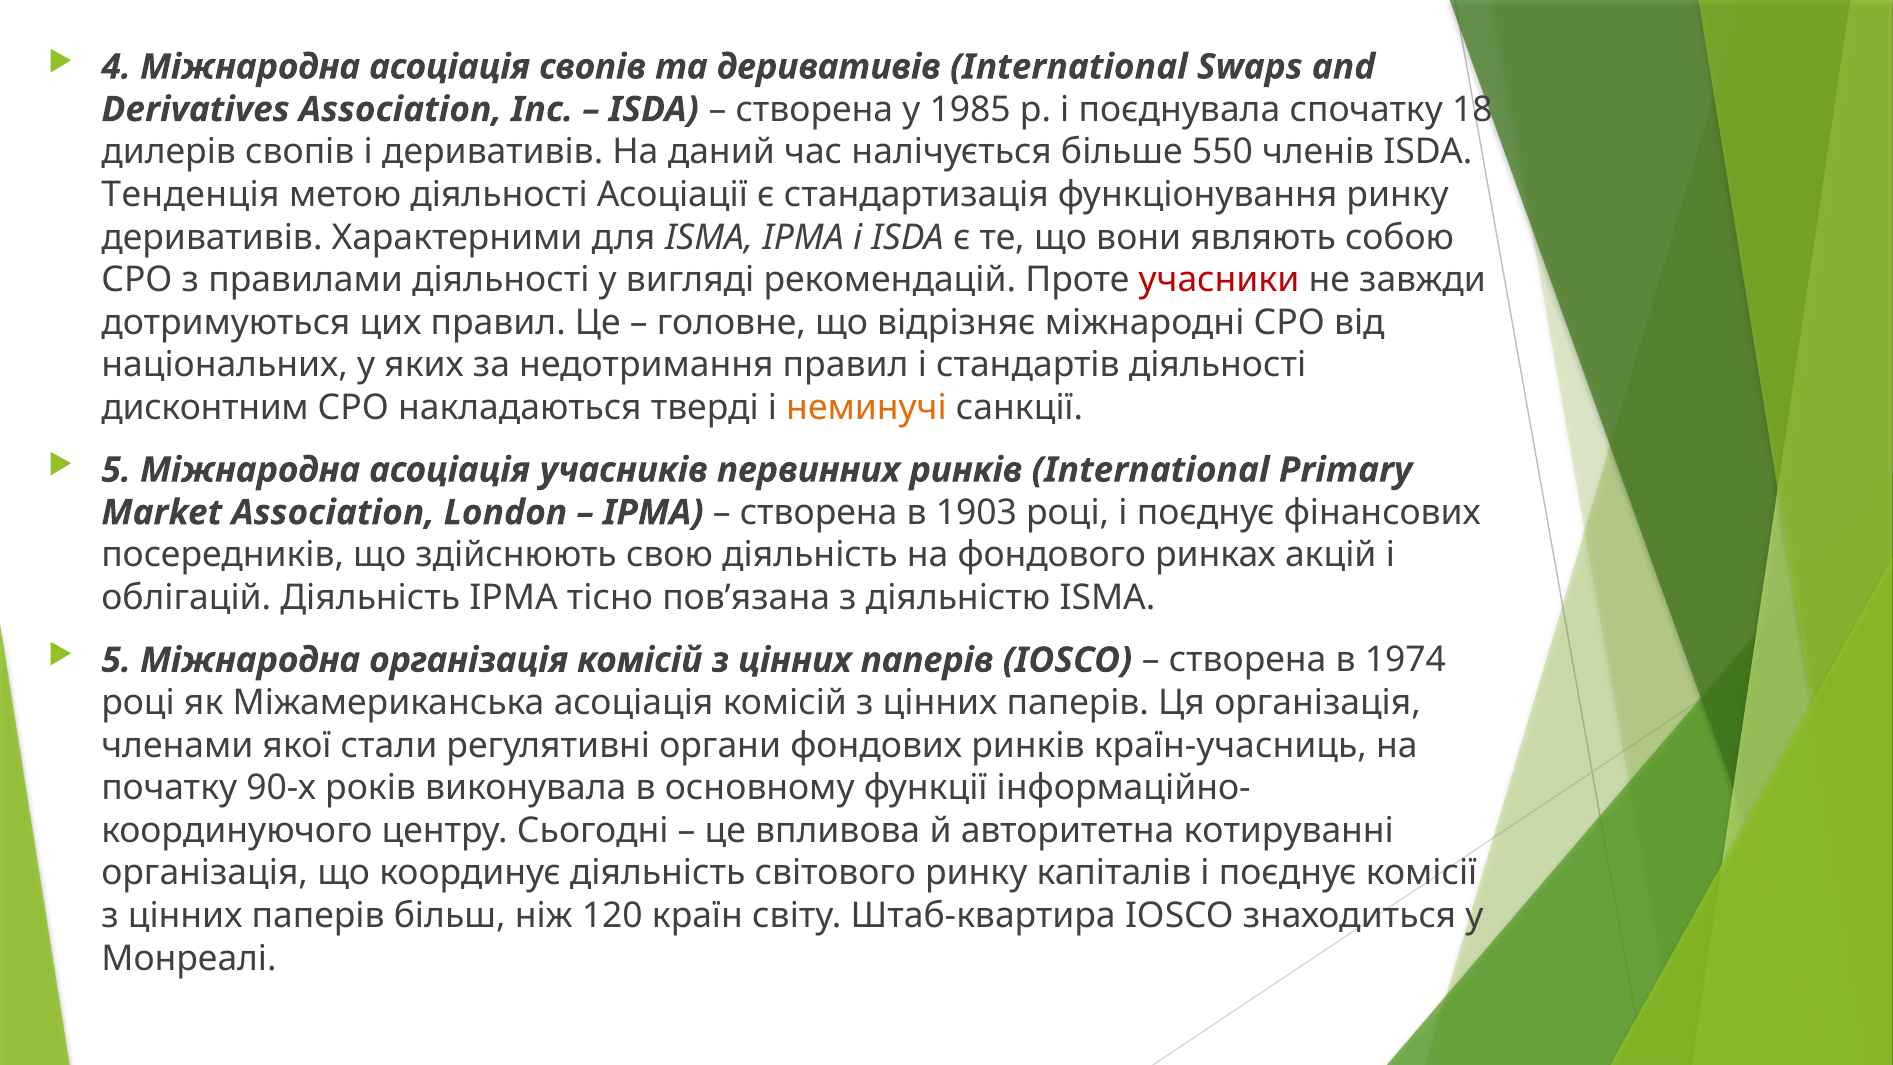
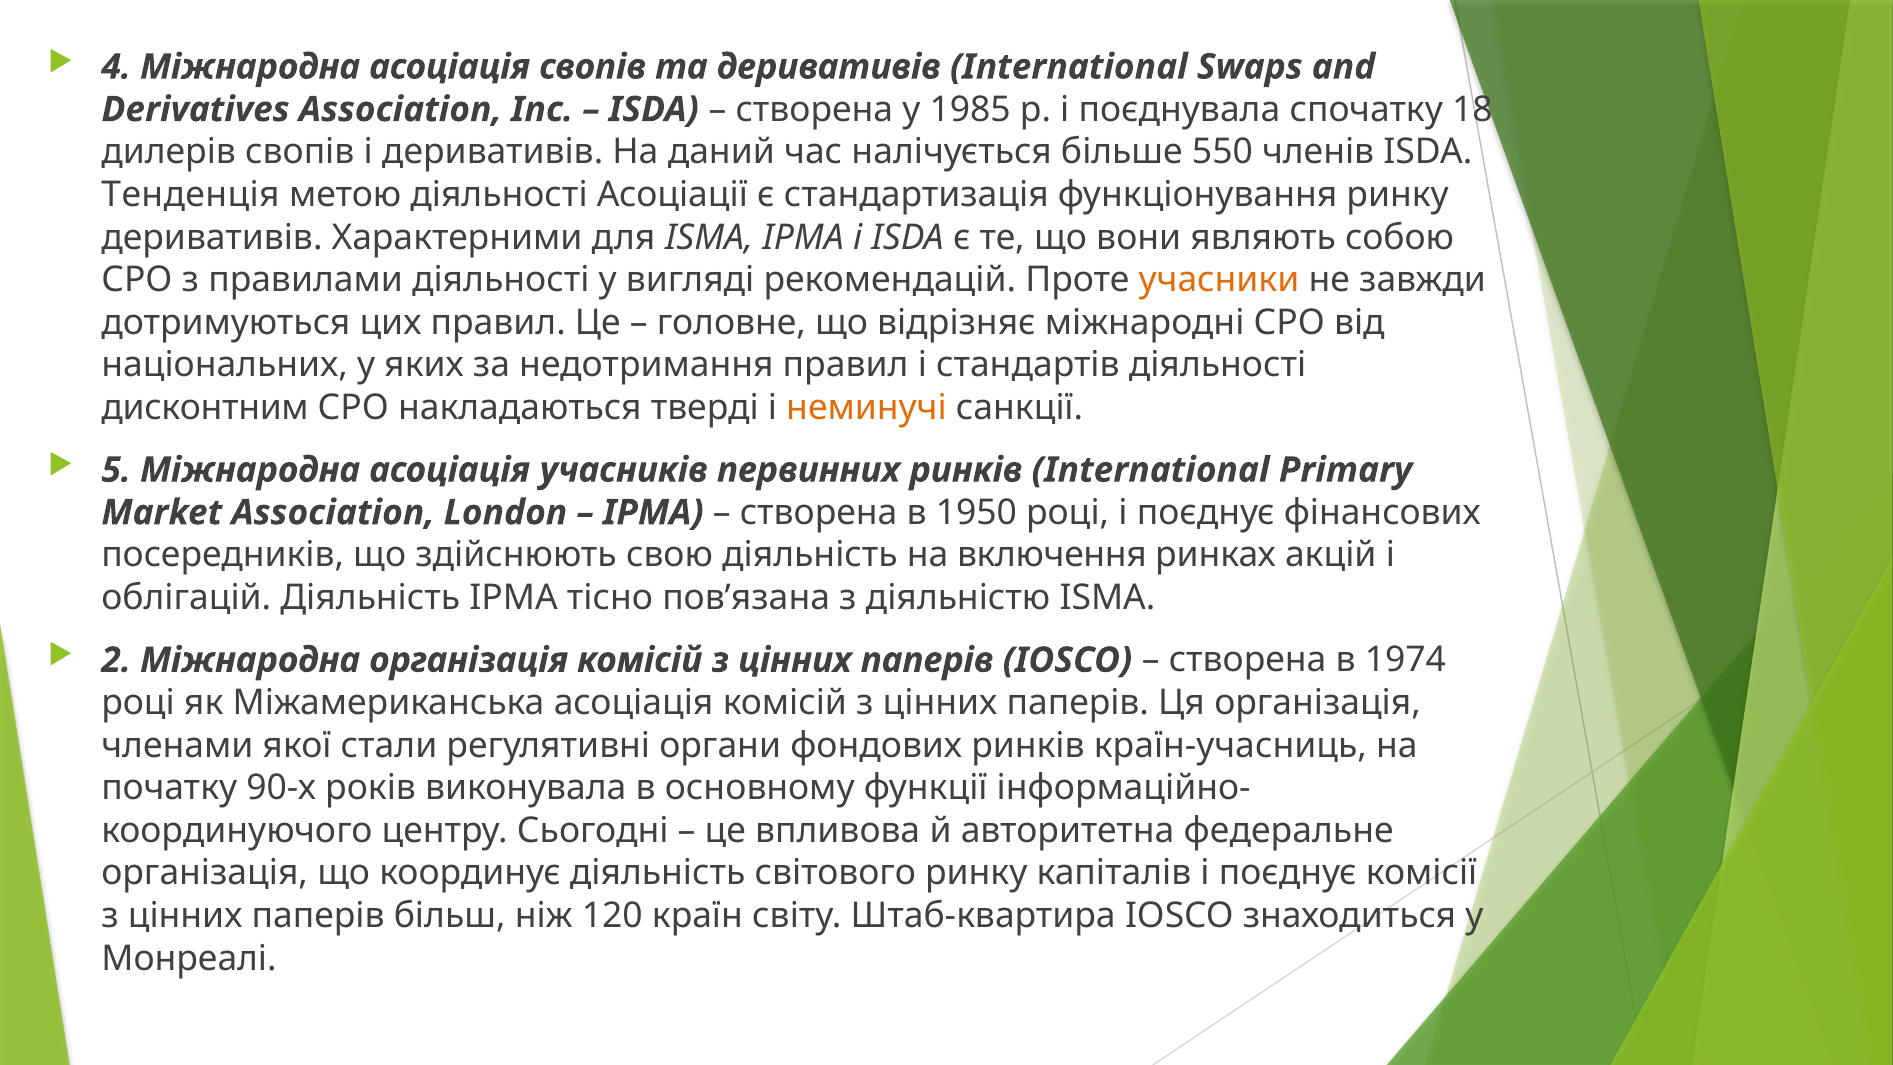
учасники colour: red -> orange
1903: 1903 -> 1950
фондового: фондового -> включення
5 at (116, 660): 5 -> 2
котируванні: котируванні -> федеральне
